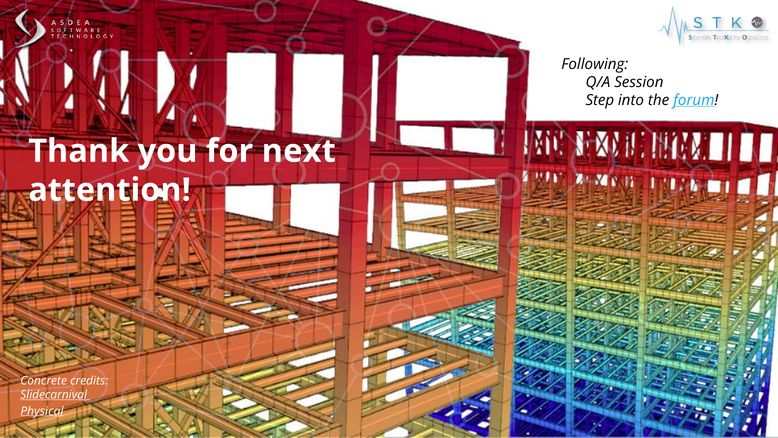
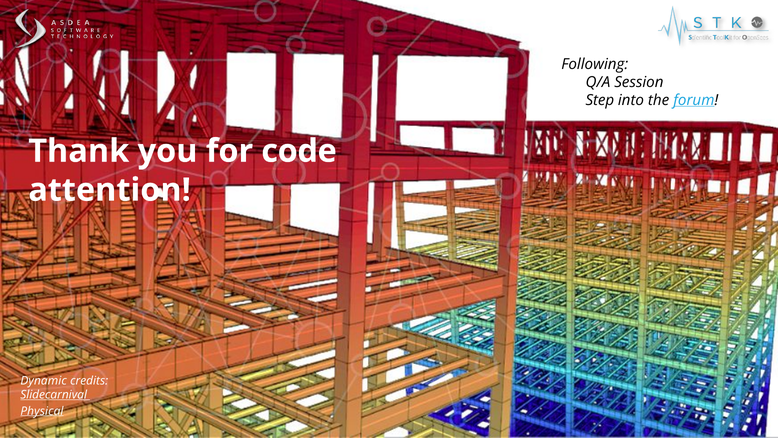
next: next -> code
Concrete: Concrete -> Dynamic
